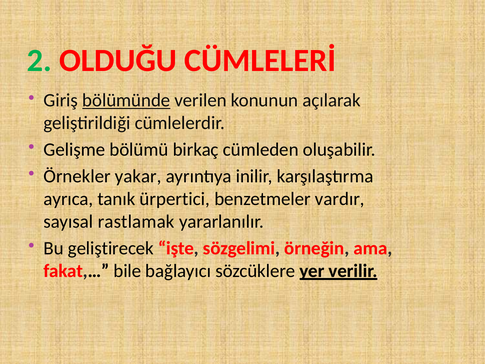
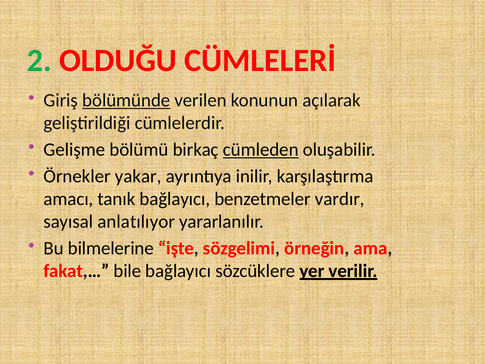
cümleden underline: none -> present
ayrıca: ayrıca -> amacı
tanık ürpertici: ürpertici -> bağlayıcı
rastlamak: rastlamak -> anlatılıyor
geliştirecek: geliştirecek -> bilmelerine
